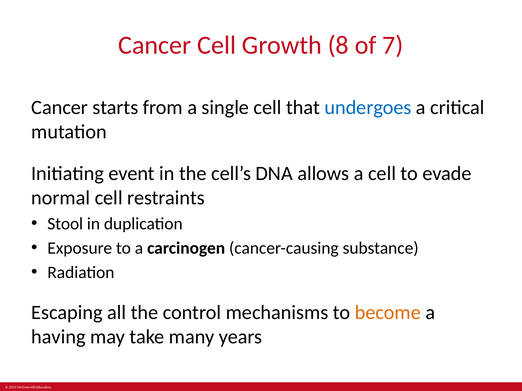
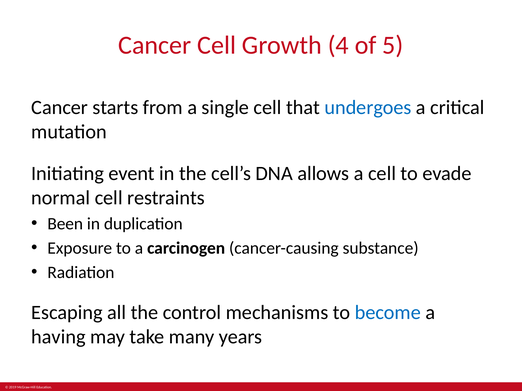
8: 8 -> 4
7: 7 -> 5
Stool: Stool -> Been
become colour: orange -> blue
